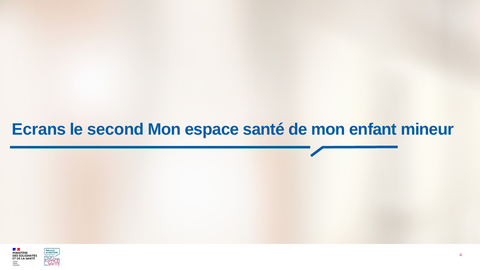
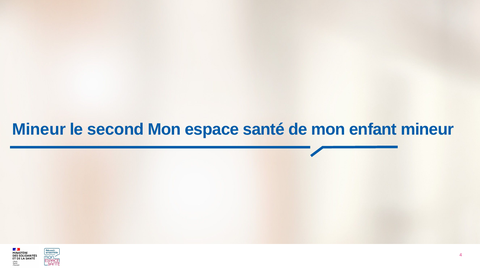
Ecrans at (39, 130): Ecrans -> Mineur
